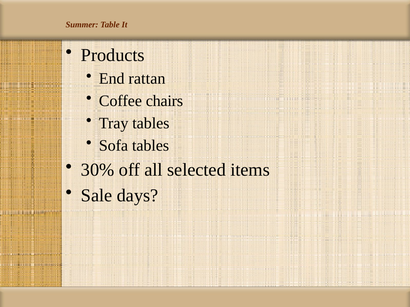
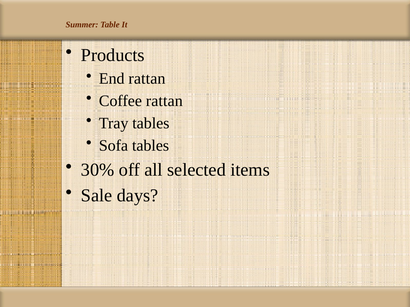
Coffee chairs: chairs -> rattan
